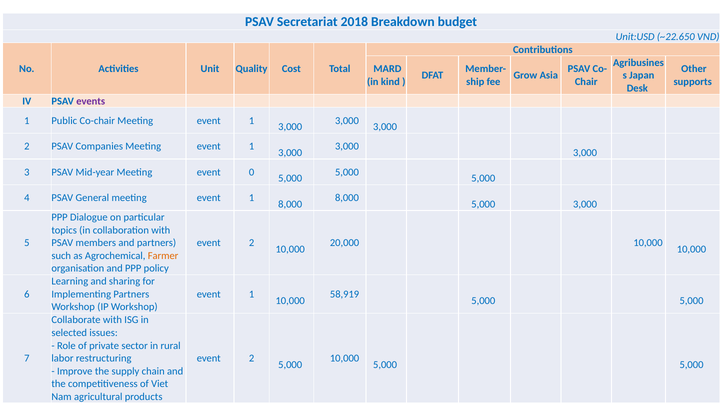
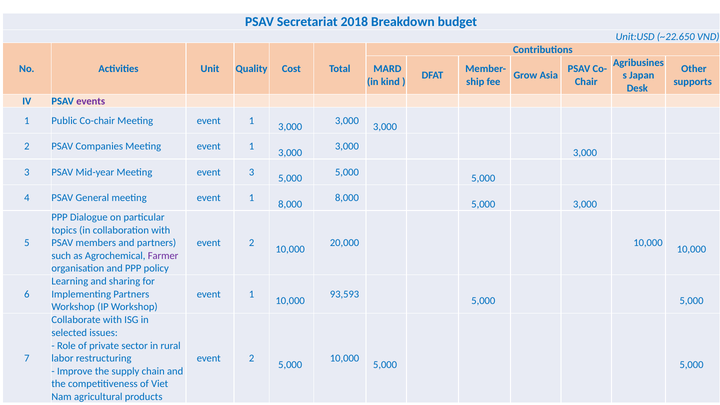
event 0: 0 -> 3
Farmer colour: orange -> purple
58,919: 58,919 -> 93,593
